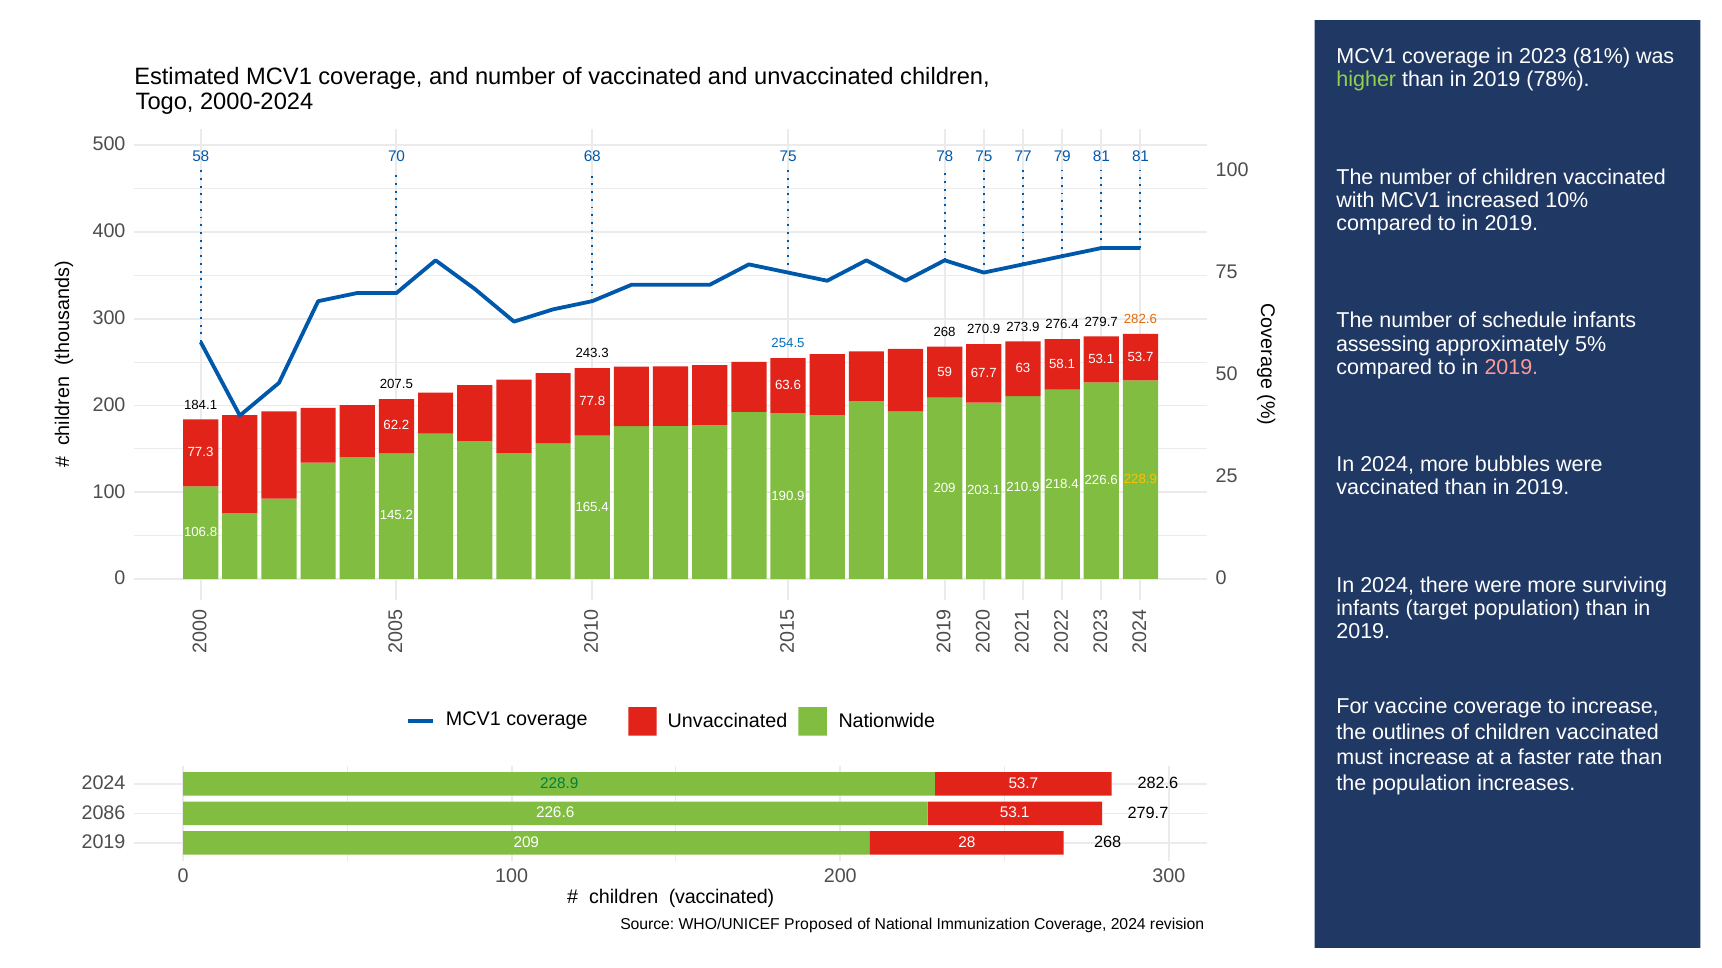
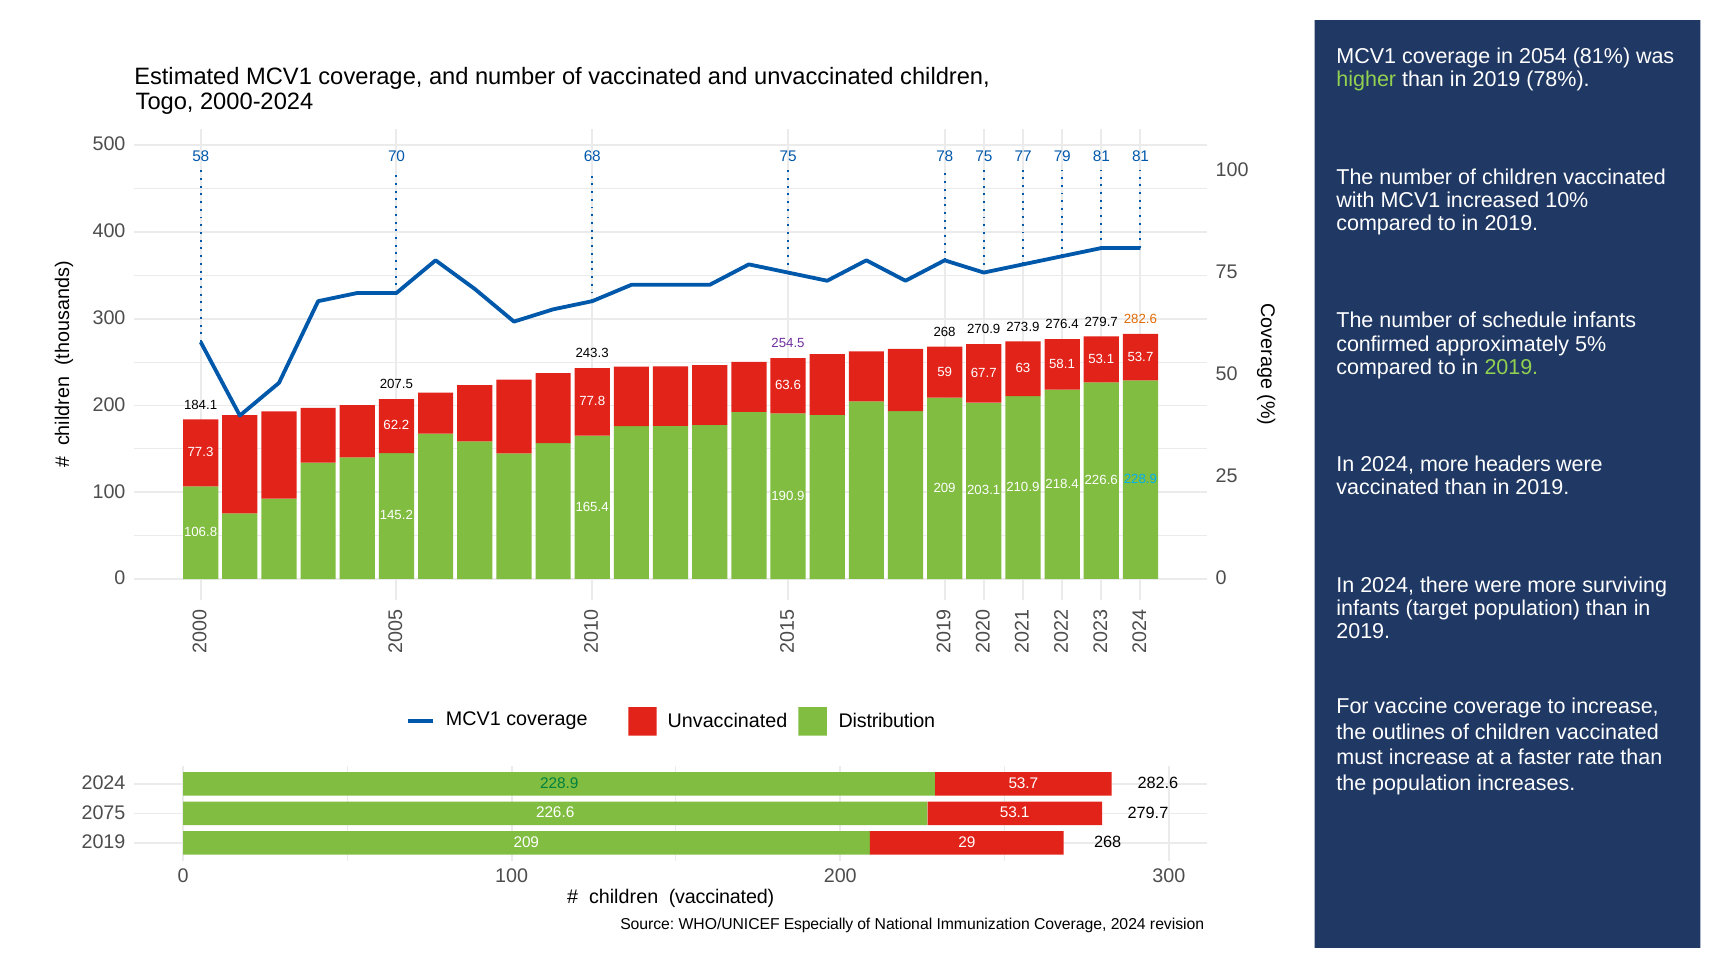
2023: 2023 -> 2054
assessing: assessing -> confirmed
254.5 colour: blue -> purple
2019 at (1511, 367) colour: pink -> light green
bubbles: bubbles -> headers
228.9 at (1140, 480) colour: yellow -> light blue
Nationwide: Nationwide -> Distribution
2086: 2086 -> 2075
28: 28 -> 29
Proposed: Proposed -> Especially
